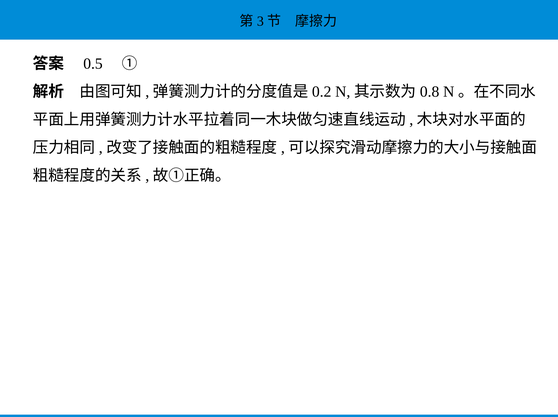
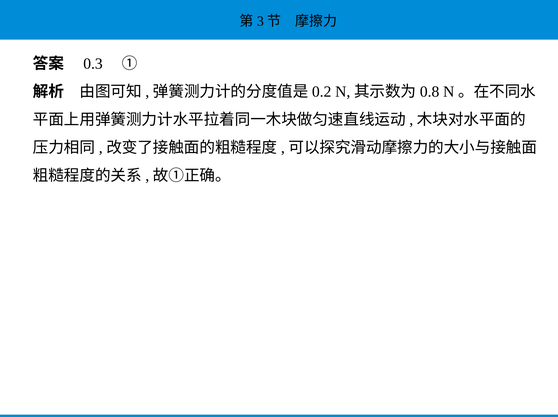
0.5: 0.5 -> 0.3
